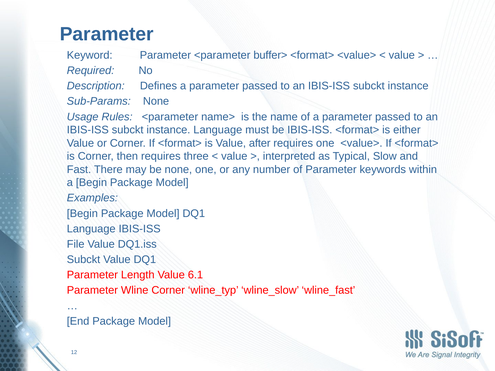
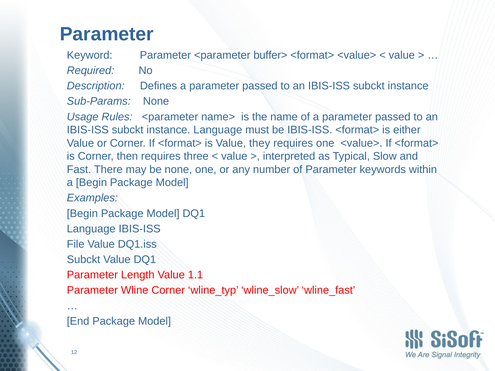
after: after -> they
6.1: 6.1 -> 1.1
